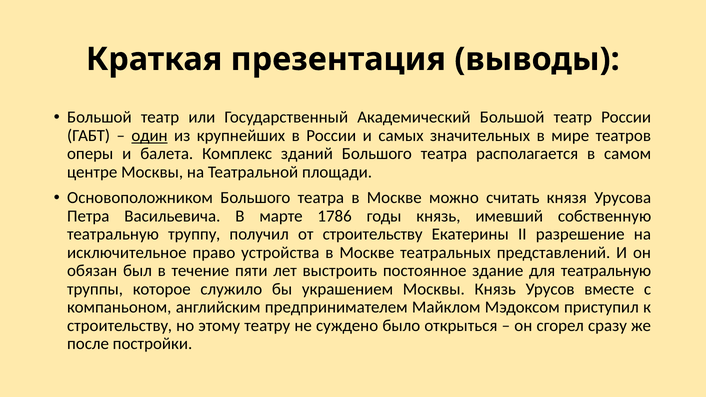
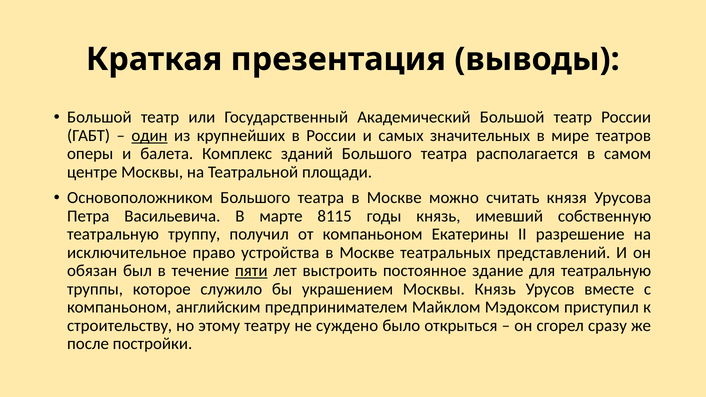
1786: 1786 -> 8115
от строительству: строительству -> компаньоном
пяти underline: none -> present
